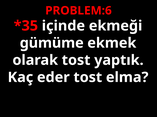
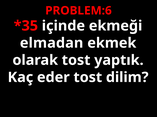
gümüme: gümüme -> elmadan
elma: elma -> dilim
